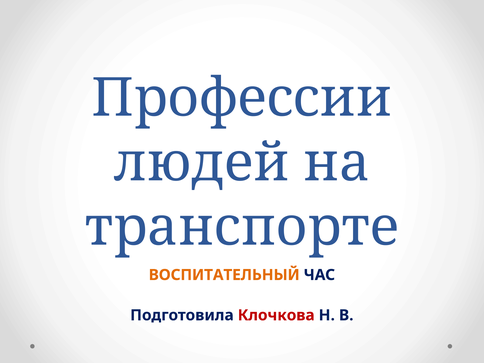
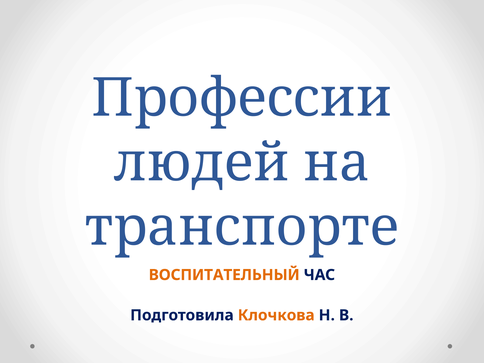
Клочкова colour: red -> orange
